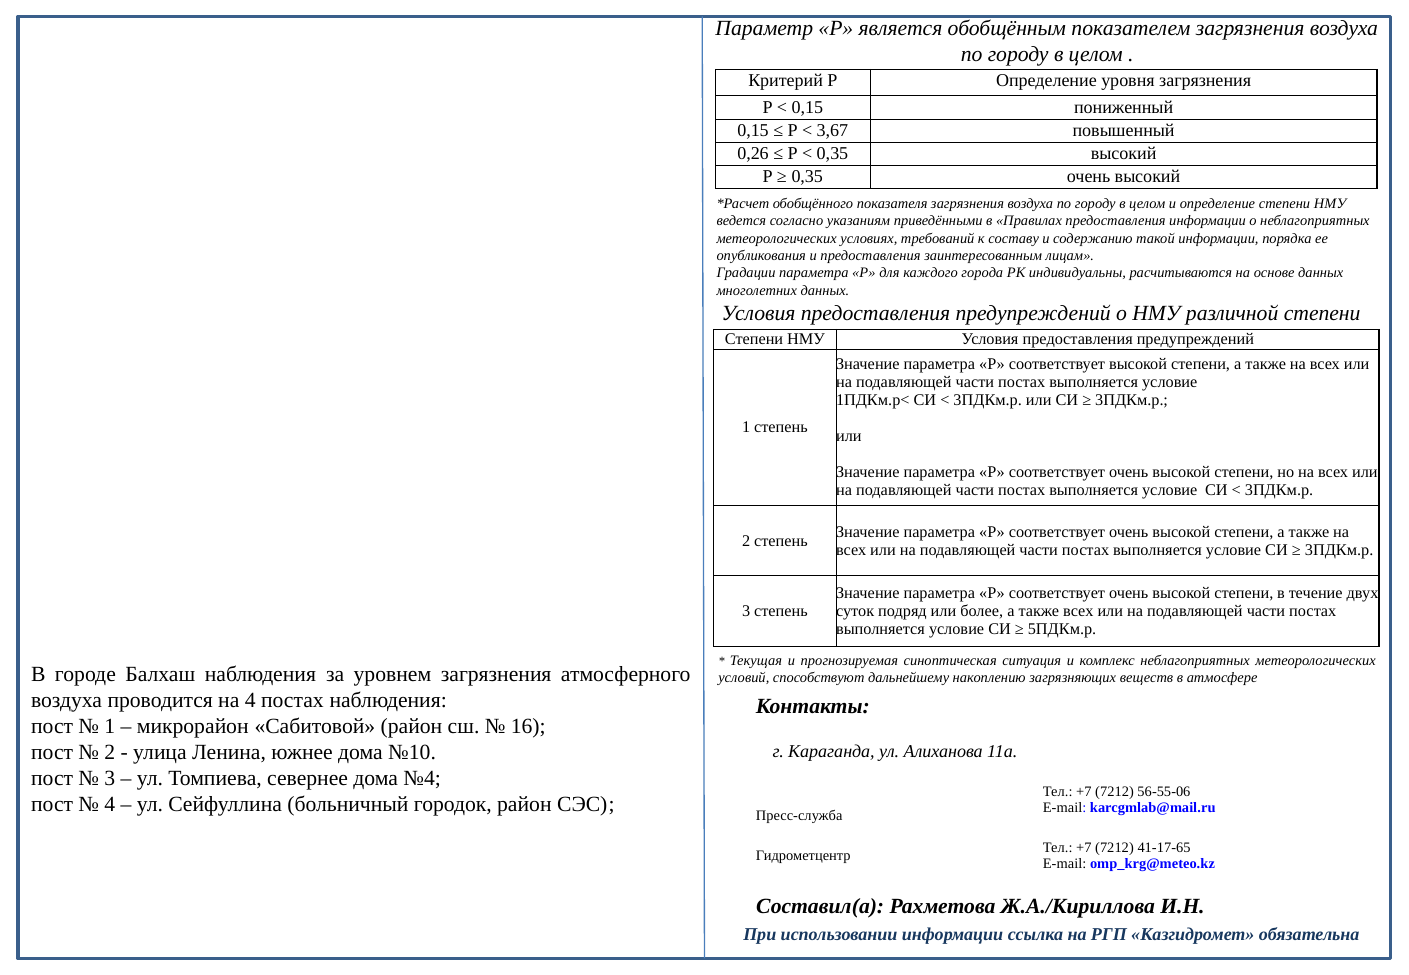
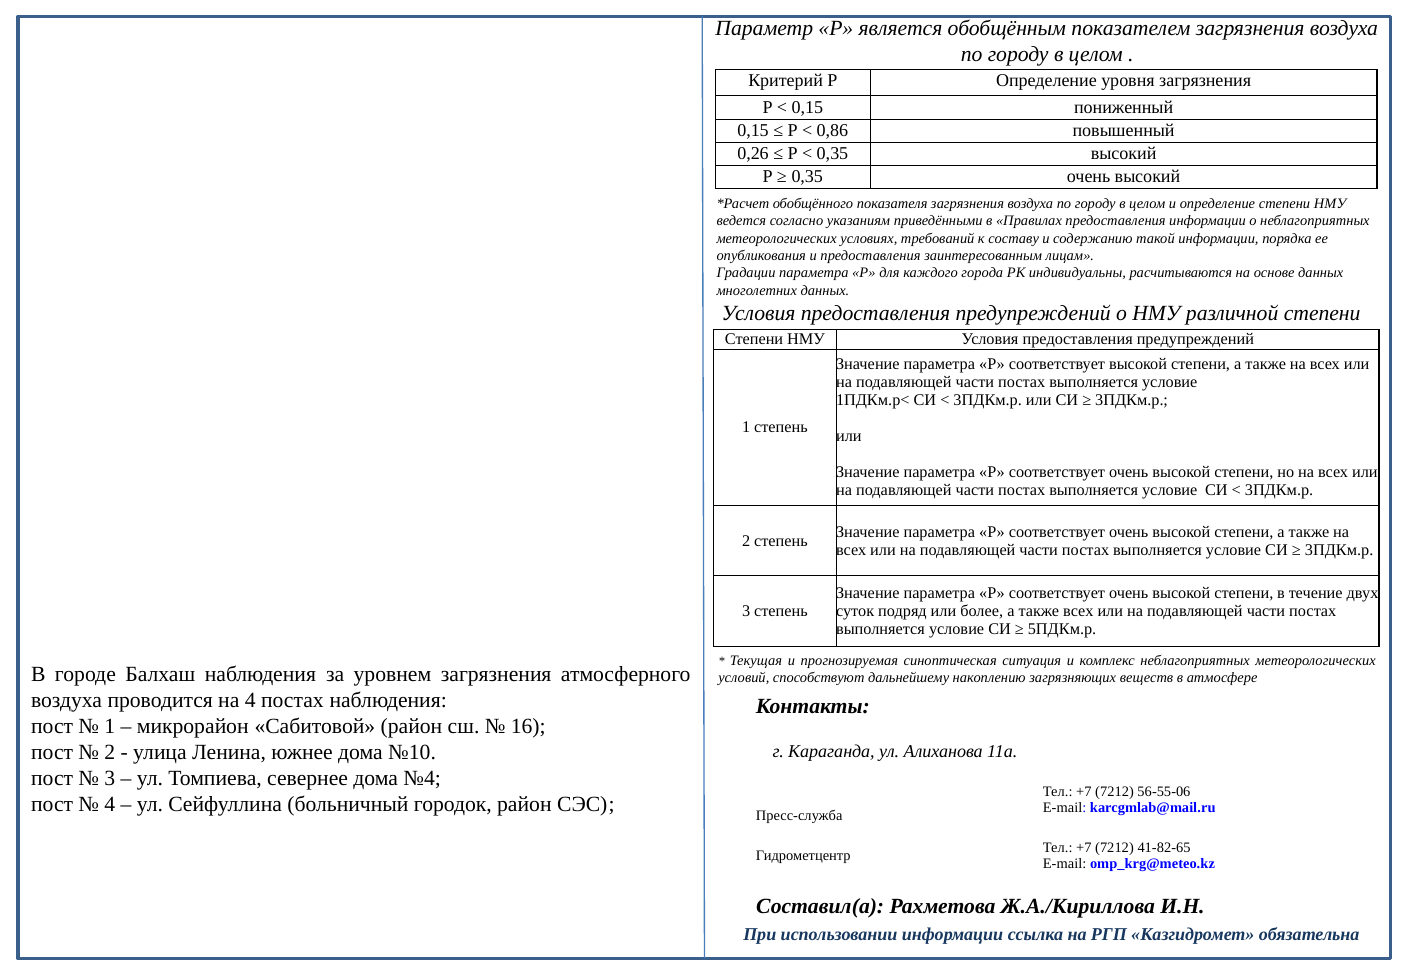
3,67: 3,67 -> 0,86
41-17-65: 41-17-65 -> 41-82-65
